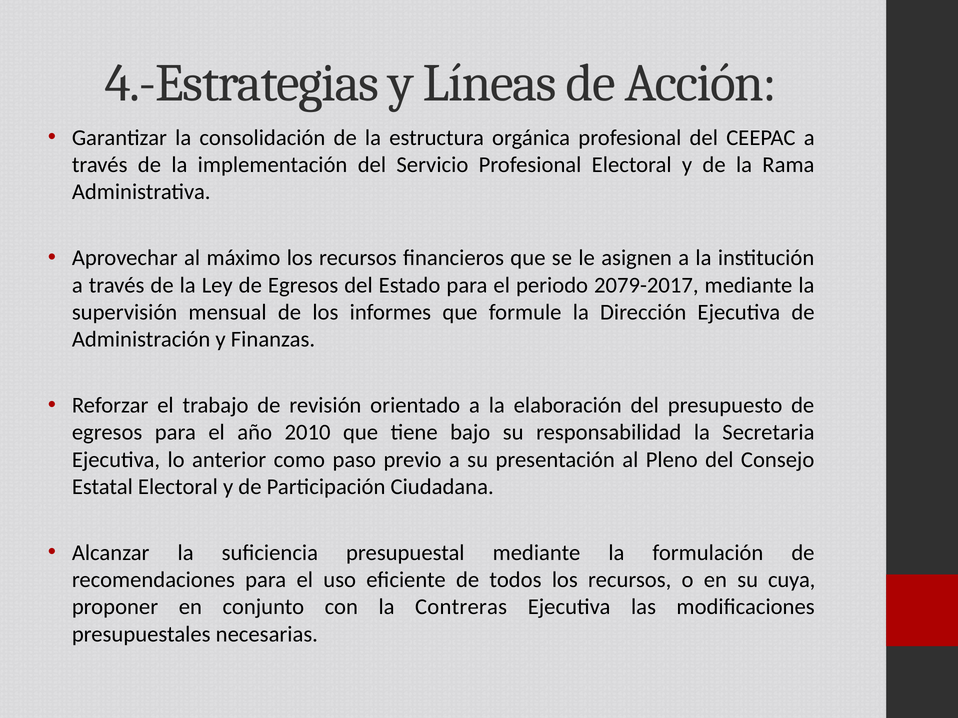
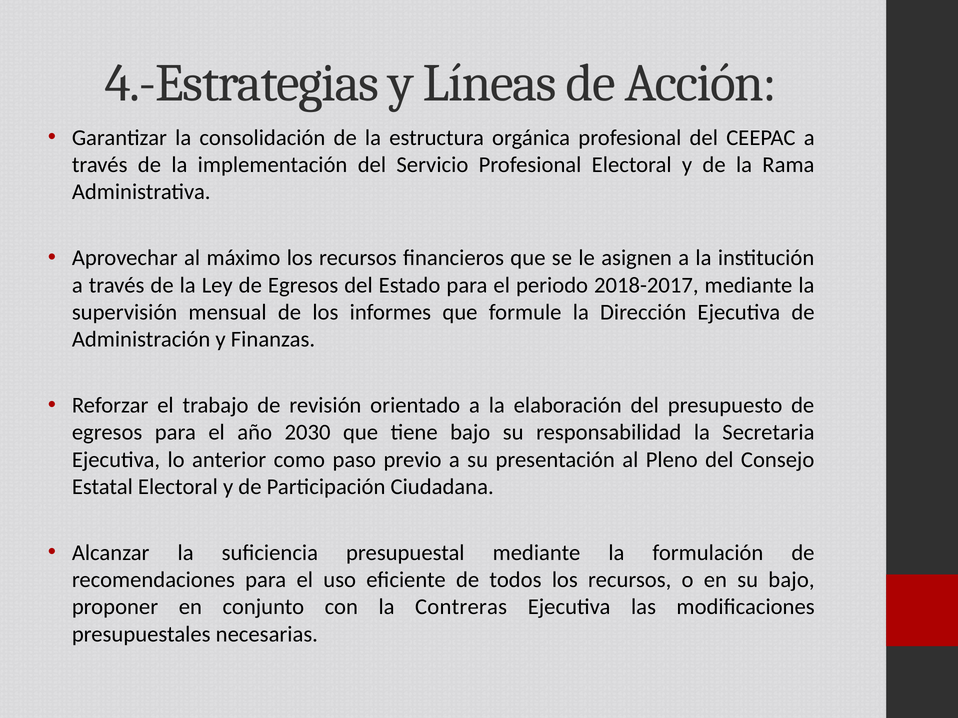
2079-2017: 2079-2017 -> 2018-2017
2010: 2010 -> 2030
su cuya: cuya -> bajo
